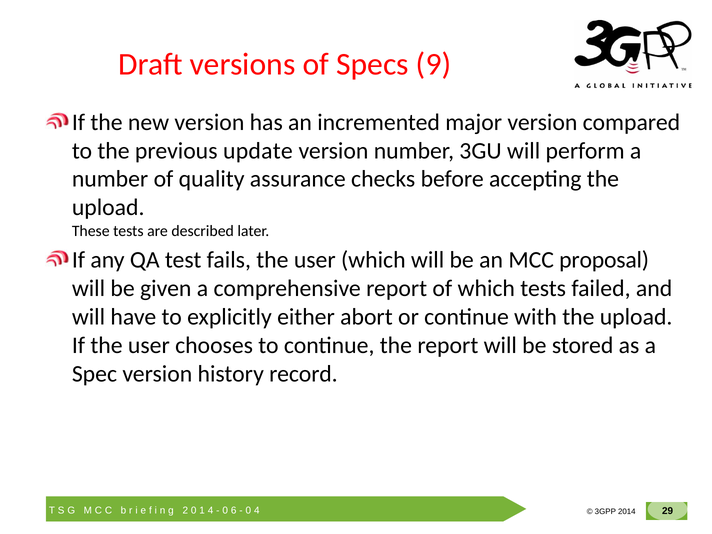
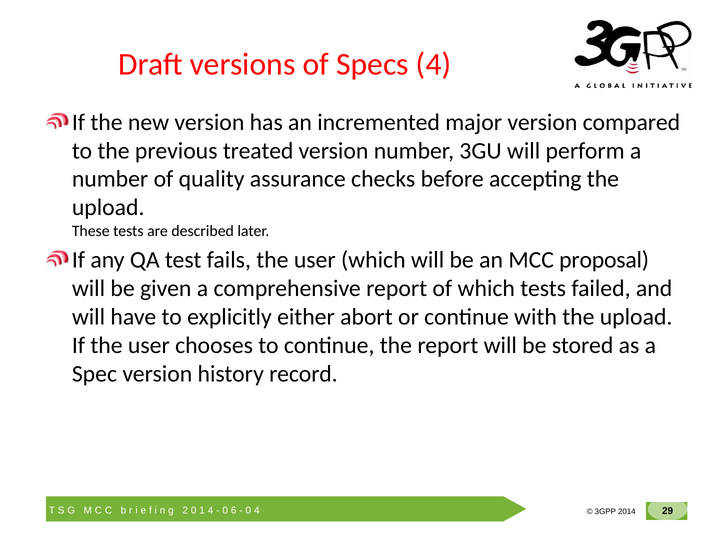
Specs 9: 9 -> 4
update: update -> treated
